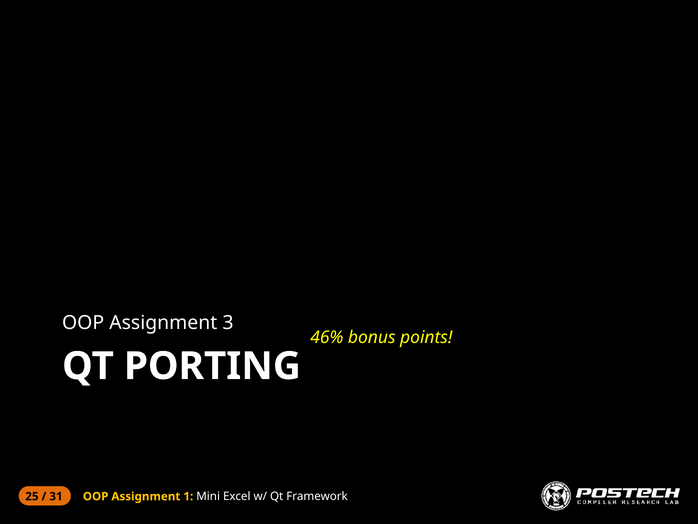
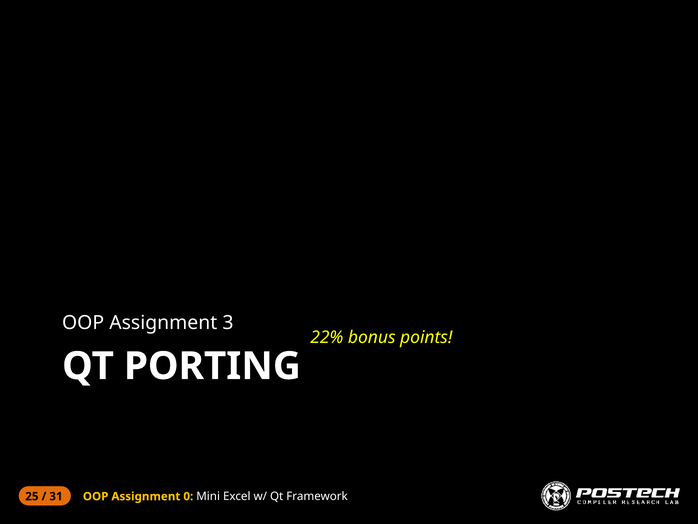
46%: 46% -> 22%
1: 1 -> 0
